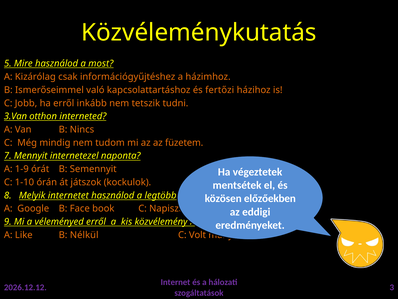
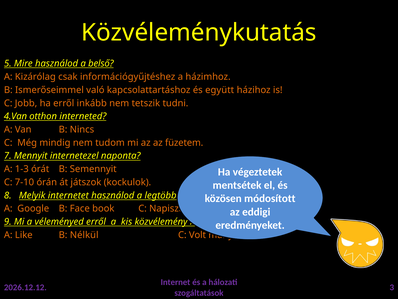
most: most -> belső
fertőzi: fertőzi -> együtt
3.Van: 3.Van -> 4.Van
1-9: 1-9 -> 1-3
1-10: 1-10 -> 7-10
előzőekben: előzőekben -> módosított
